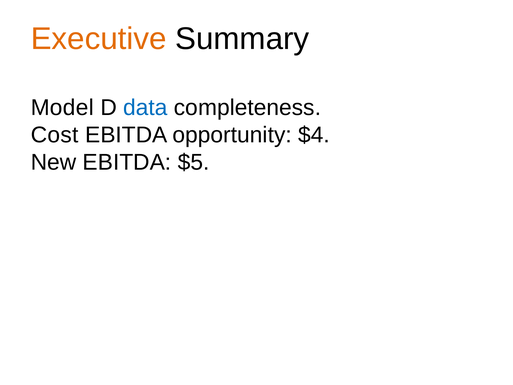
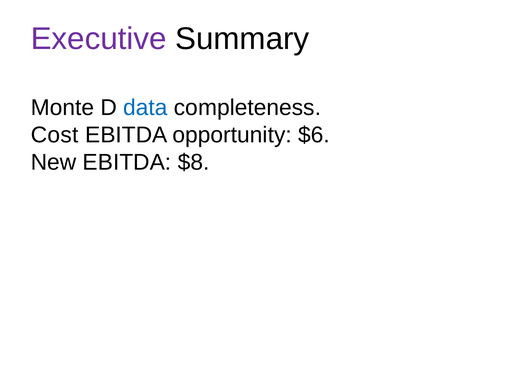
Executive colour: orange -> purple
Model: Model -> Monte
$4: $4 -> $6
$5: $5 -> $8
